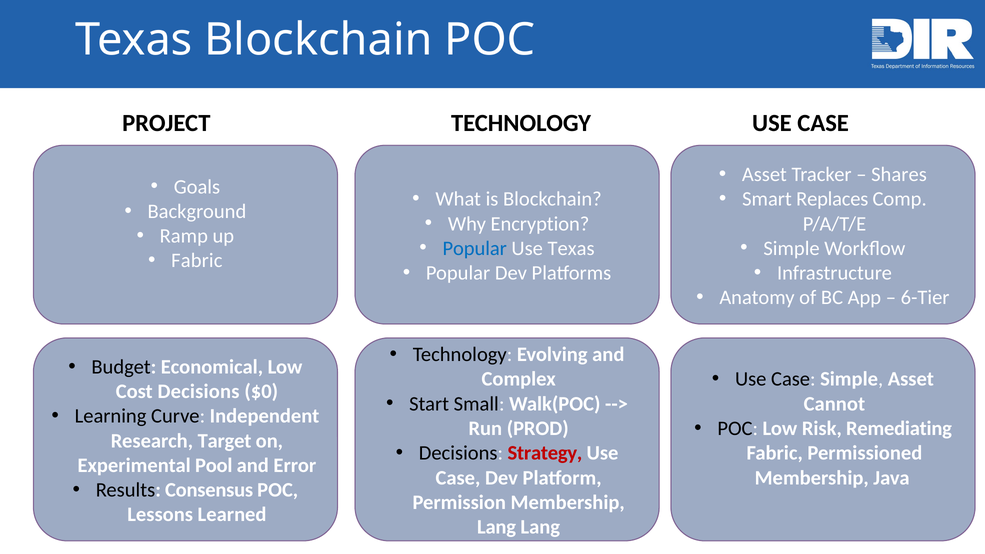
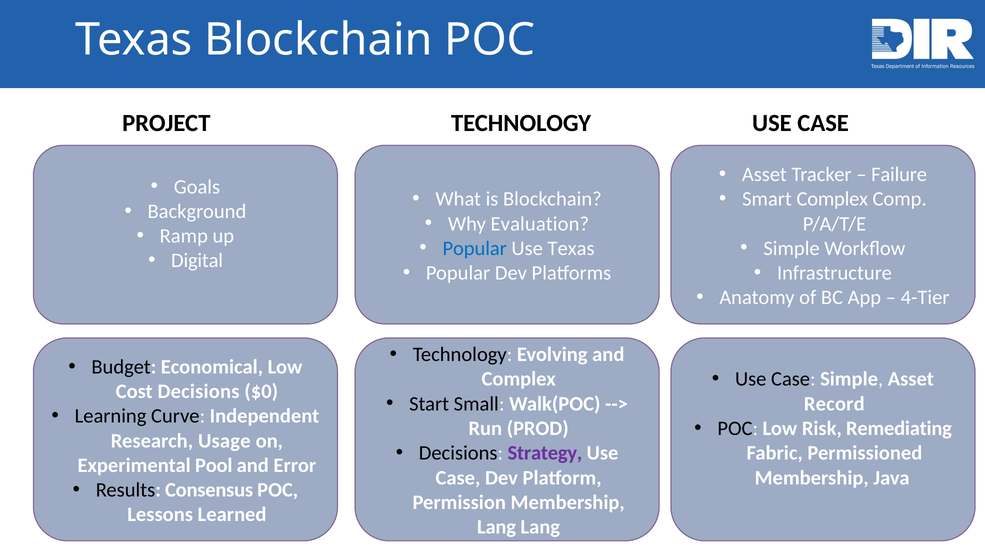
Shares: Shares -> Failure
Smart Replaces: Replaces -> Complex
Encryption: Encryption -> Evaluation
Fabric at (197, 261): Fabric -> Digital
6-Tier: 6-Tier -> 4-Tier
Cannot: Cannot -> Record
Target: Target -> Usage
Strategy colour: red -> purple
